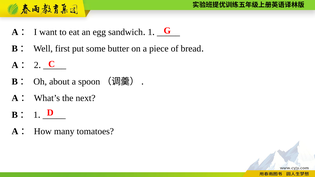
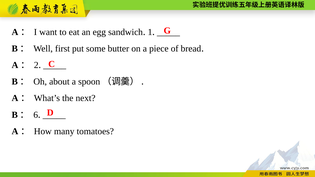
1 at (36, 115): 1 -> 6
